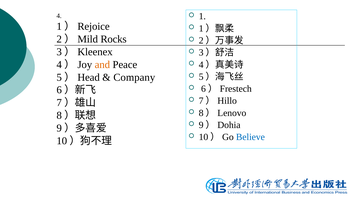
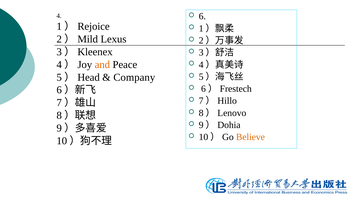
1 at (202, 16): 1 -> 6
Rocks: Rocks -> Lexus
Believe colour: blue -> orange
